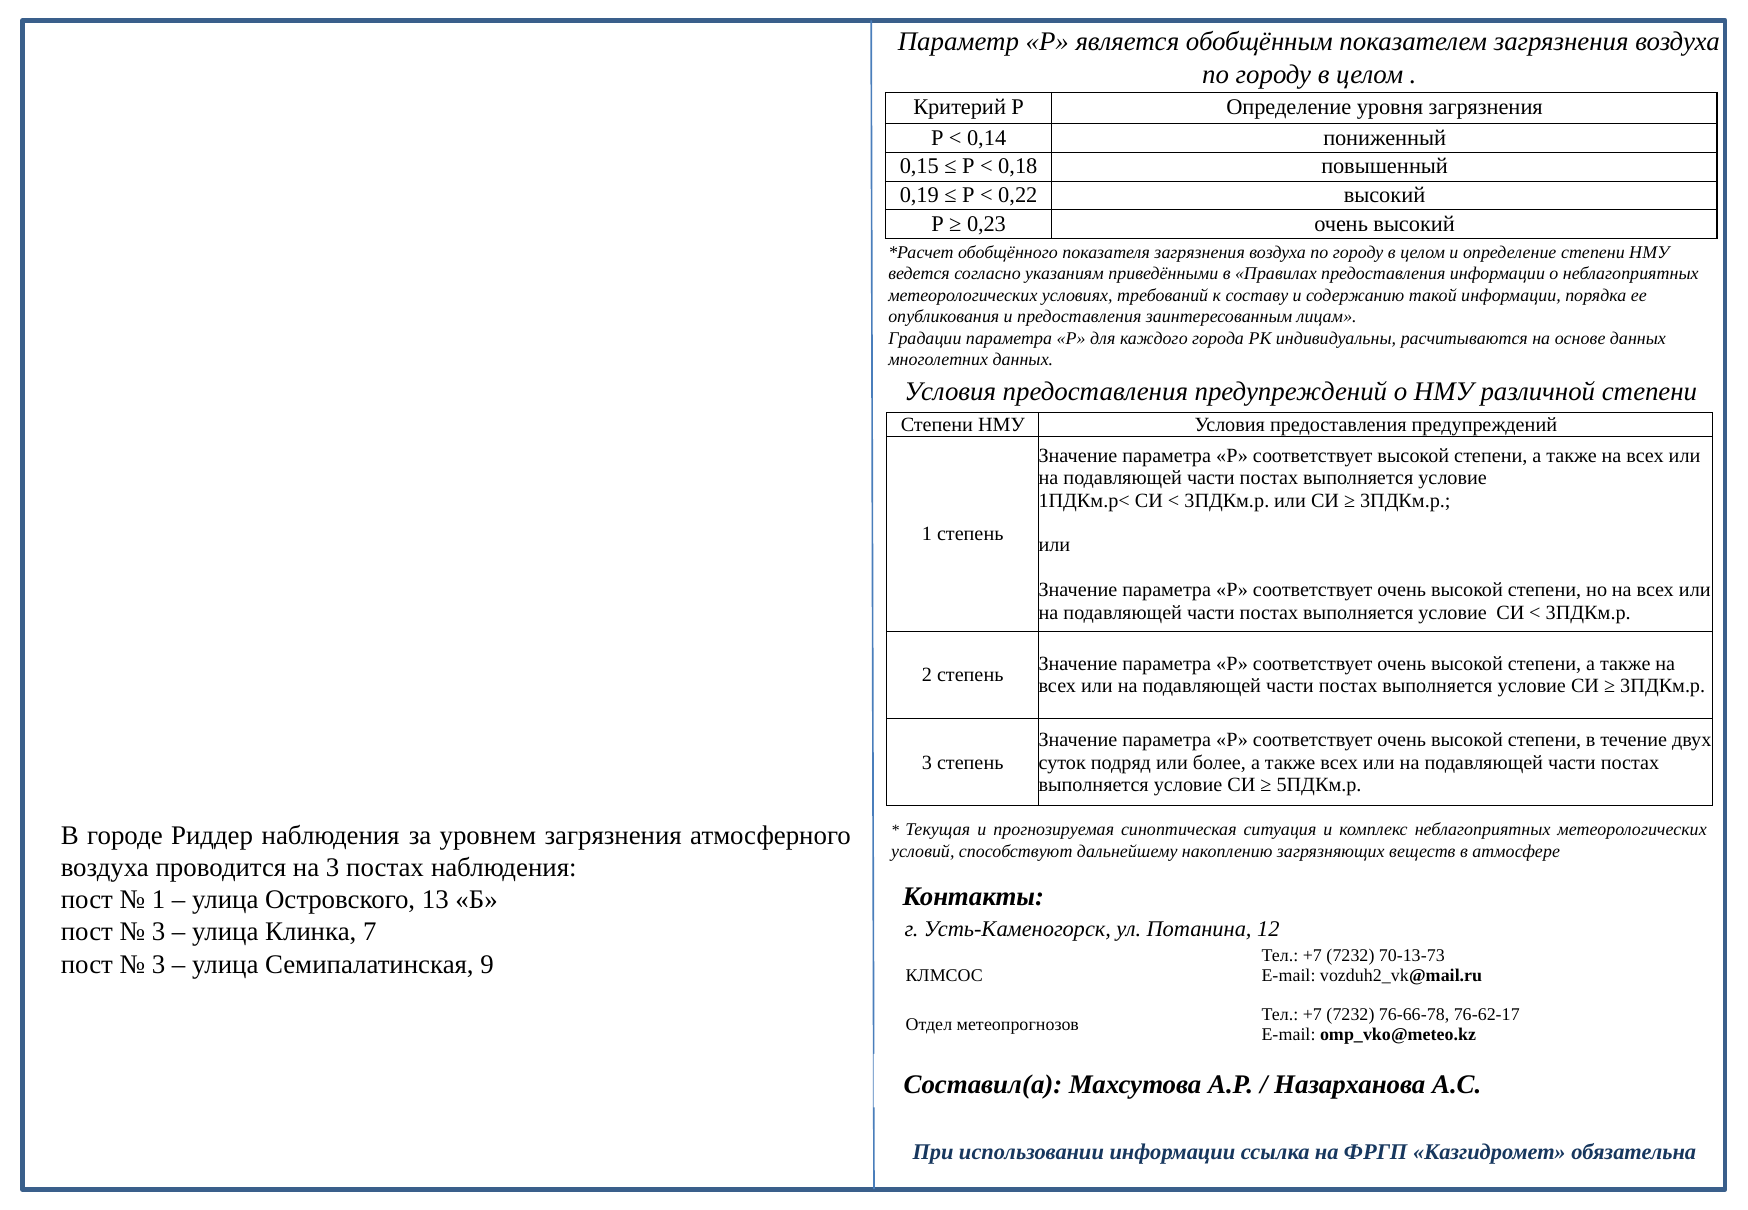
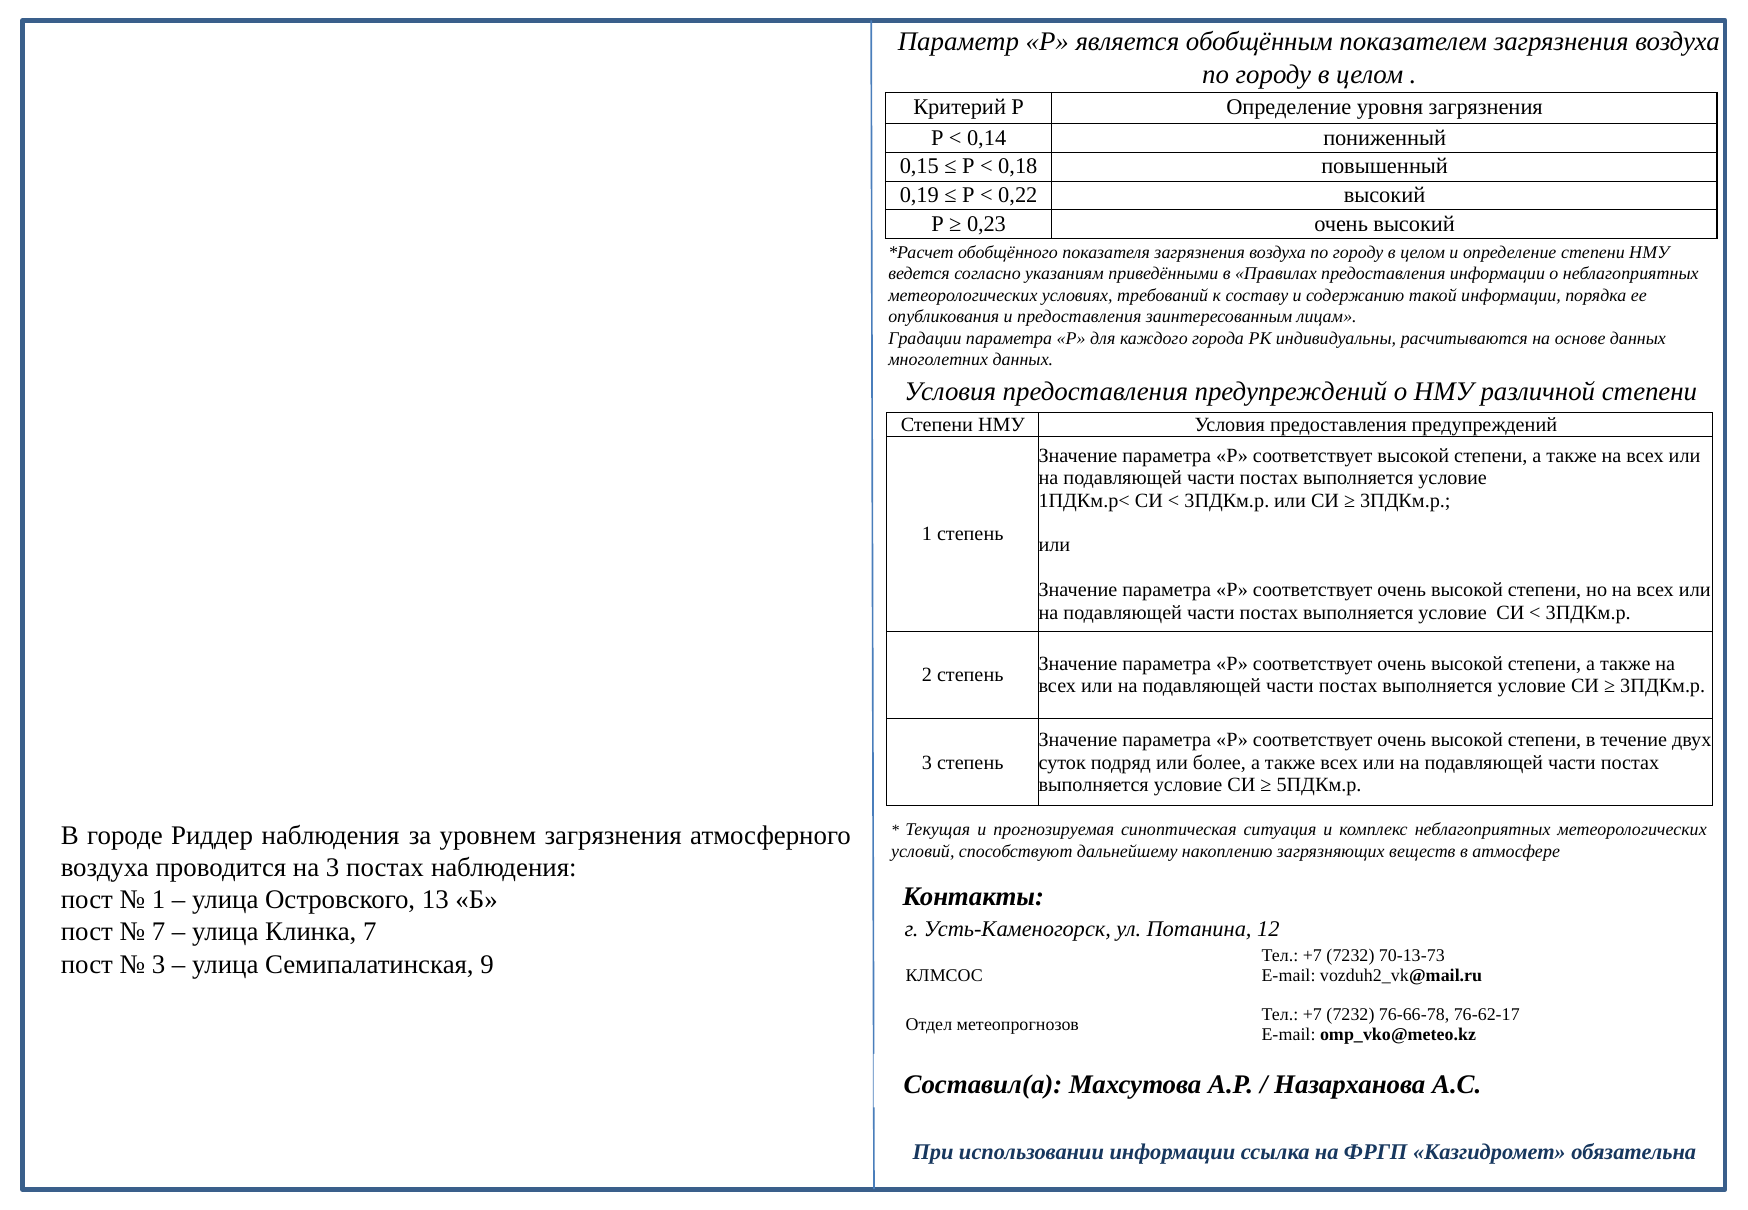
3 at (158, 932): 3 -> 7
